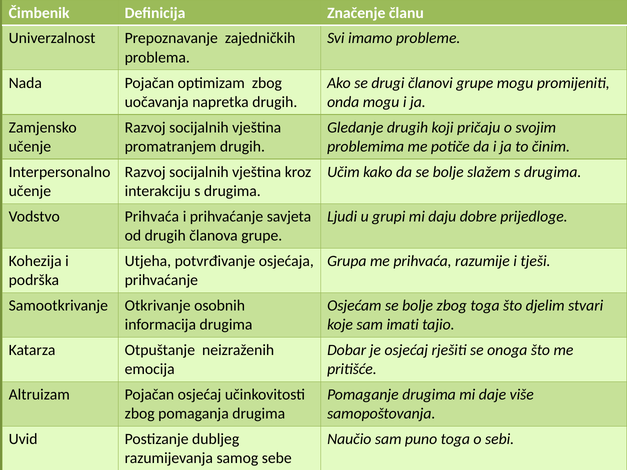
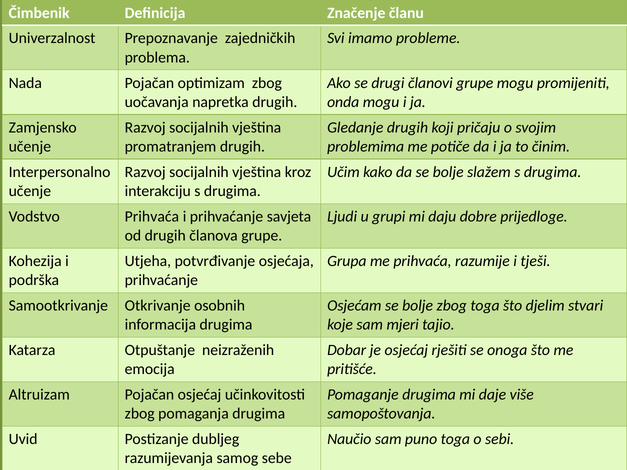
imati: imati -> mjeri
